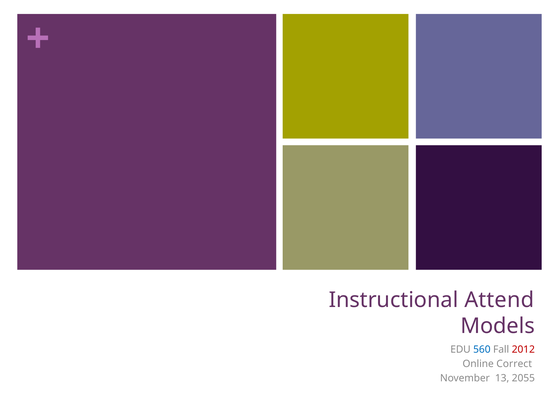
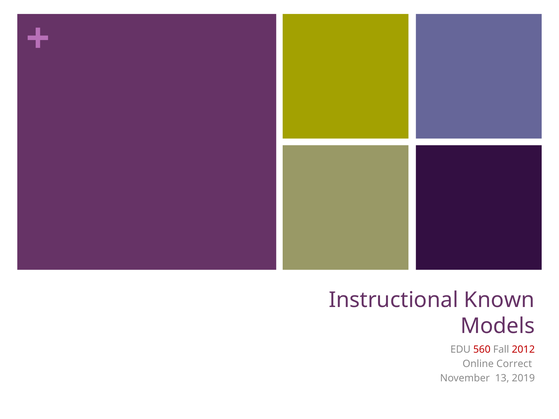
Attend: Attend -> Known
560 colour: blue -> red
2055: 2055 -> 2019
